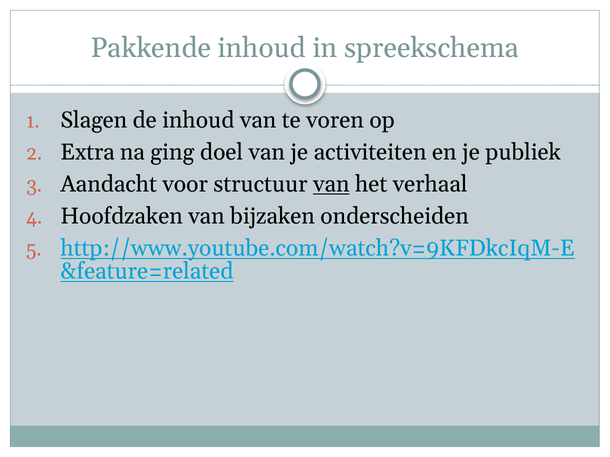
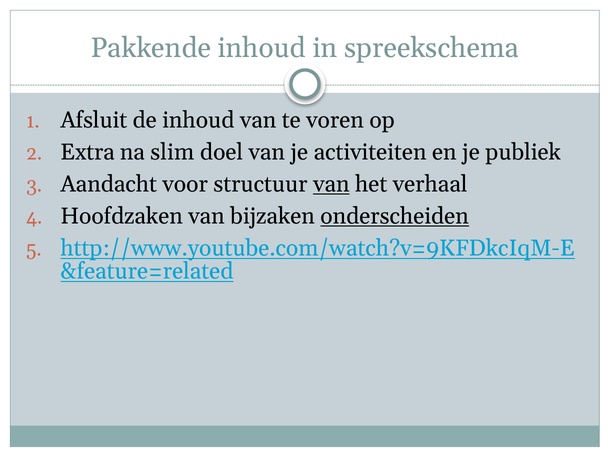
Slagen: Slagen -> Afsluit
ging: ging -> slim
onderscheiden underline: none -> present
